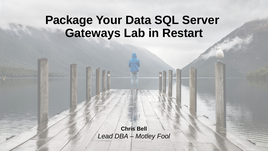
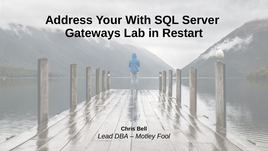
Package: Package -> Address
Data: Data -> With
